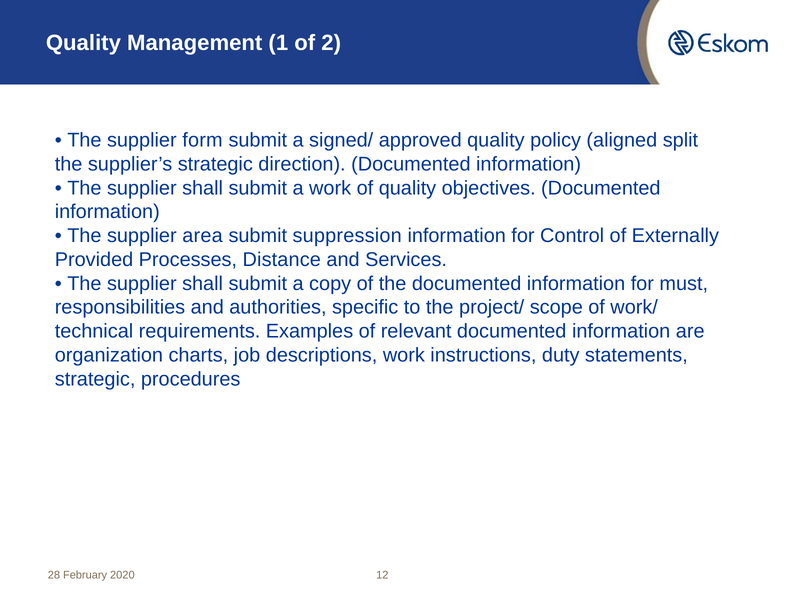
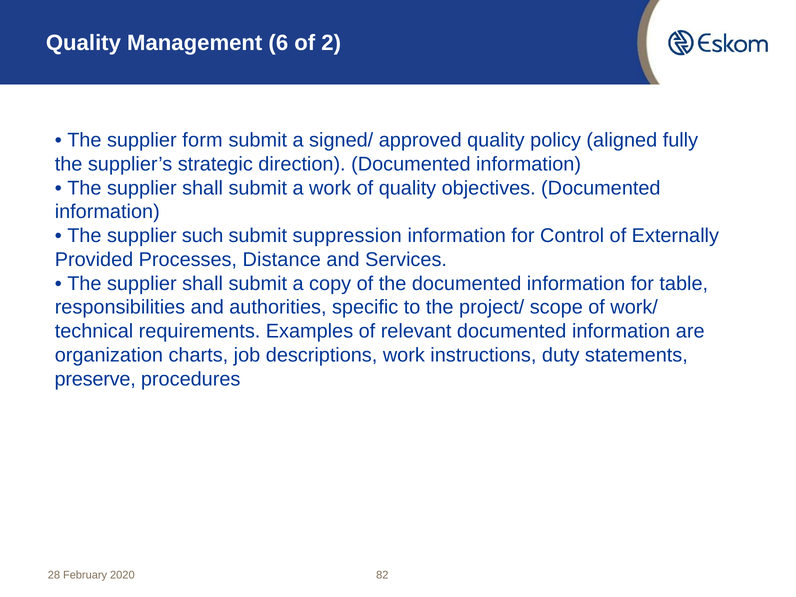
1: 1 -> 6
split: split -> fully
area: area -> such
must: must -> table
strategic at (95, 379): strategic -> preserve
12: 12 -> 82
